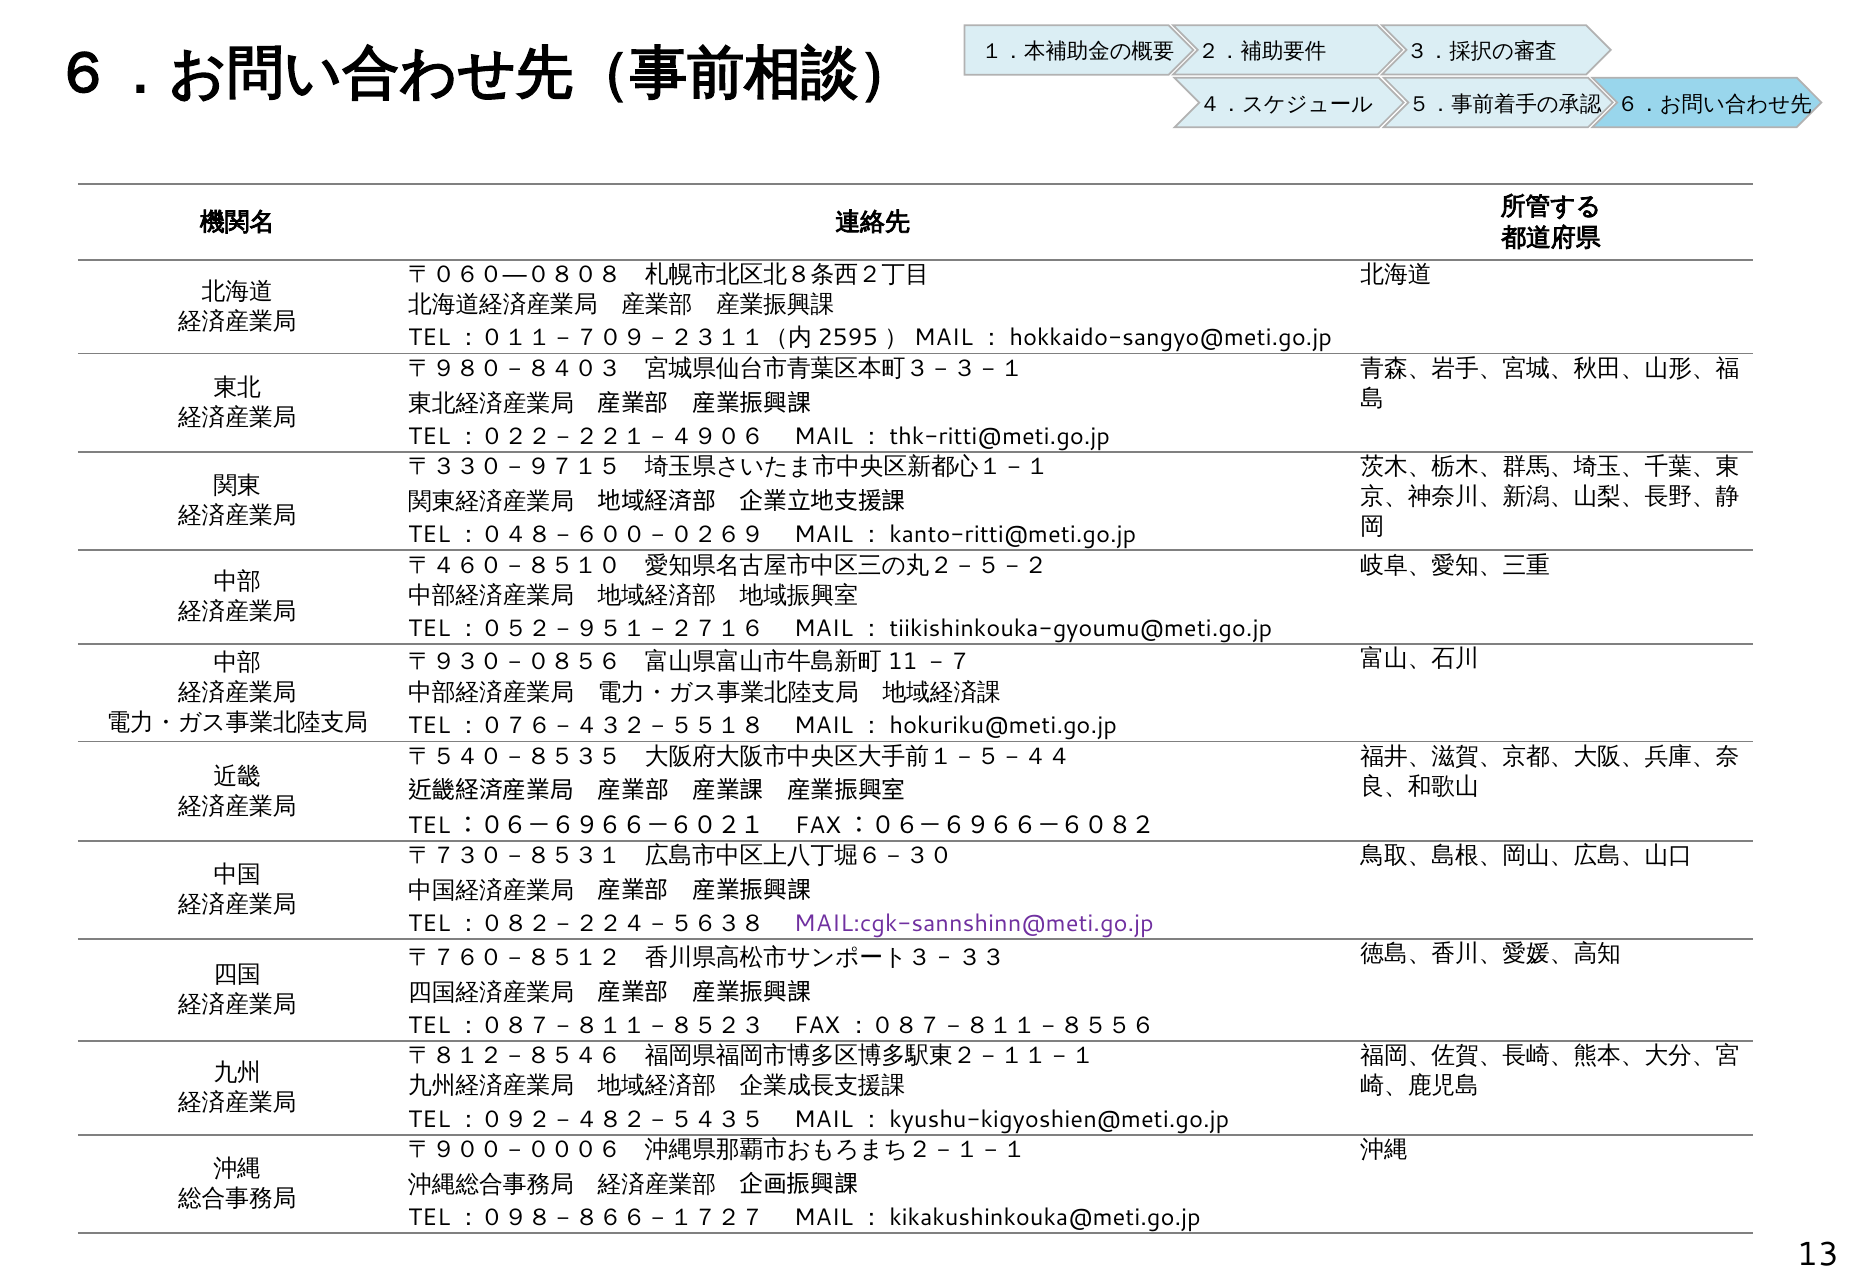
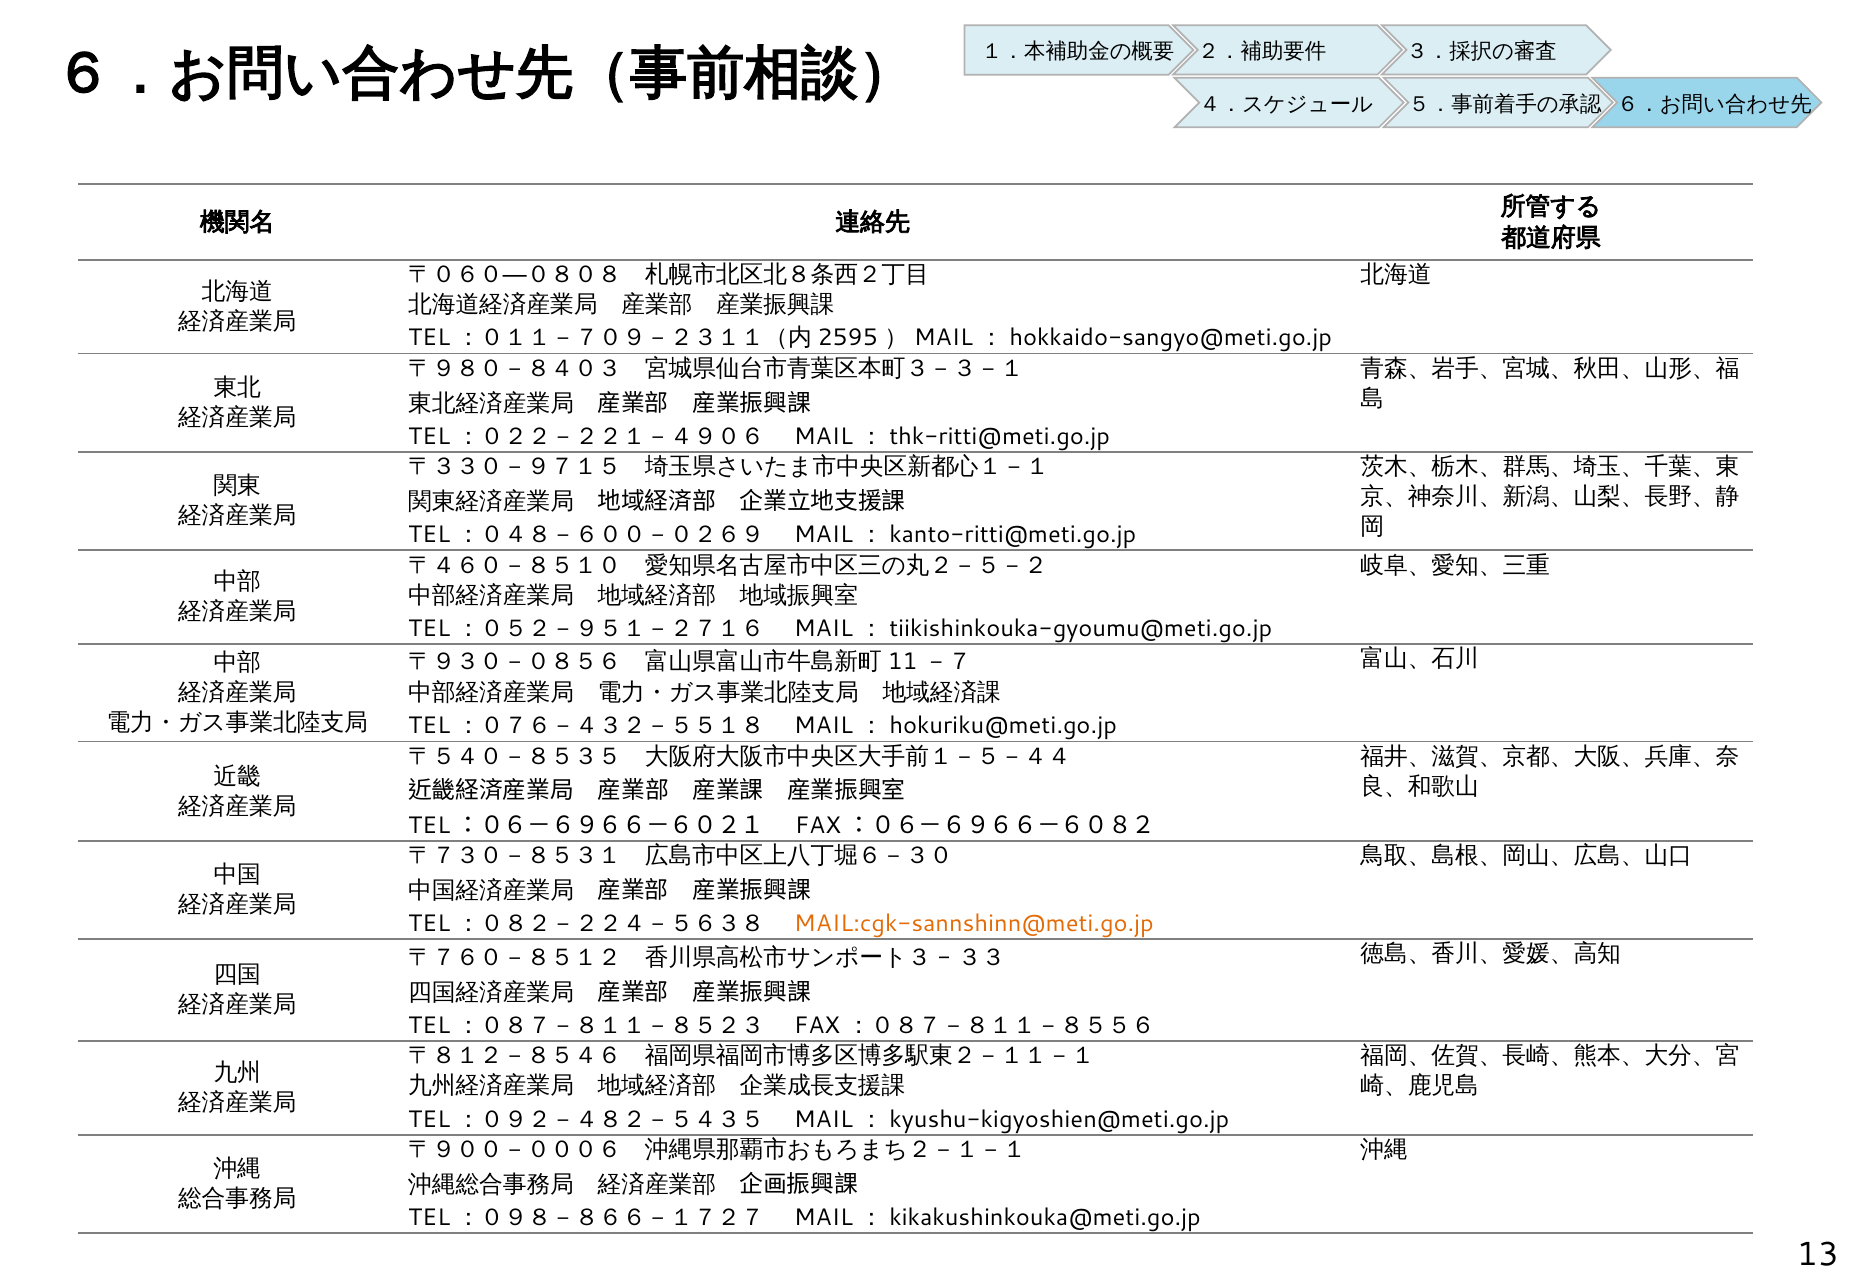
MAIL:cgk-sannshinn@meti.go.jp colour: purple -> orange
